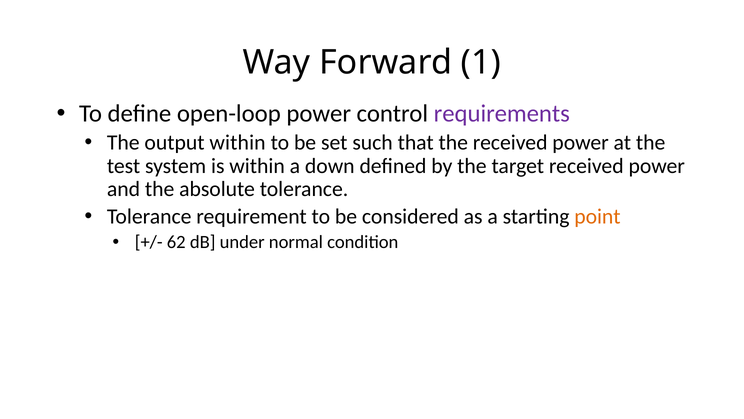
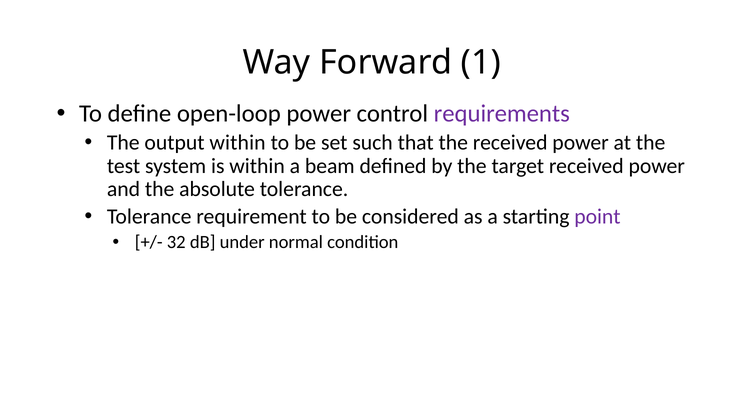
down: down -> beam
point colour: orange -> purple
62: 62 -> 32
